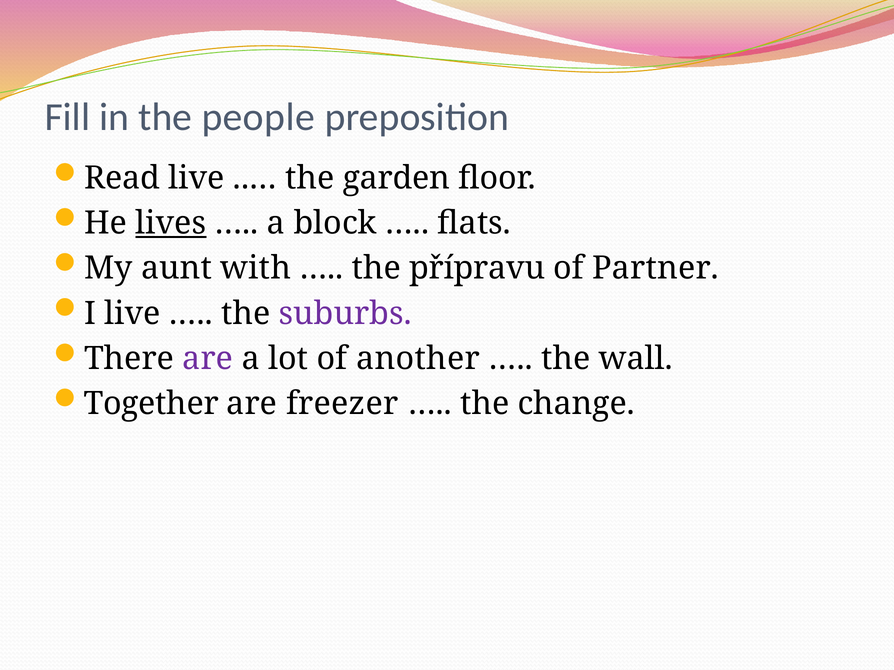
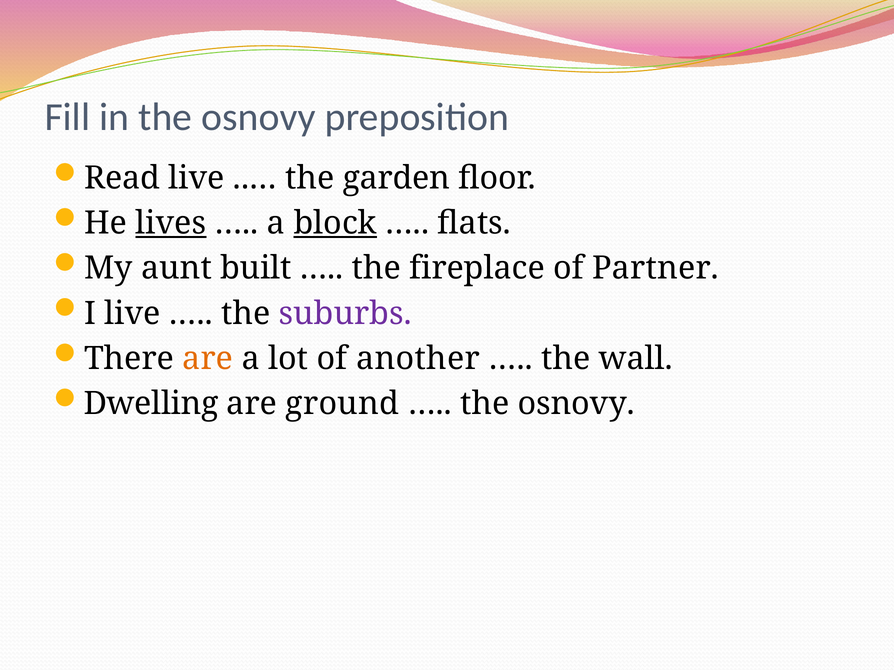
in the people: people -> osnovy
block underline: none -> present
with: with -> built
přípravu: přípravu -> fireplace
are at (208, 359) colour: purple -> orange
Together: Together -> Dwelling
freezer: freezer -> ground
change at (576, 404): change -> osnovy
